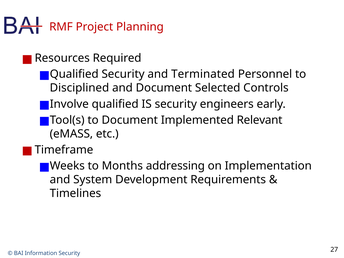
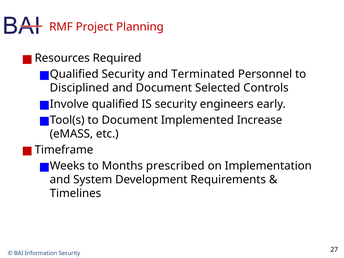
Relevant: Relevant -> Increase
addressing: addressing -> prescribed
